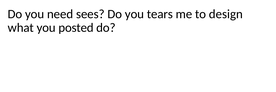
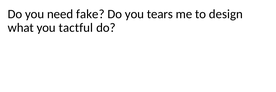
sees: sees -> fake
posted: posted -> tactful
